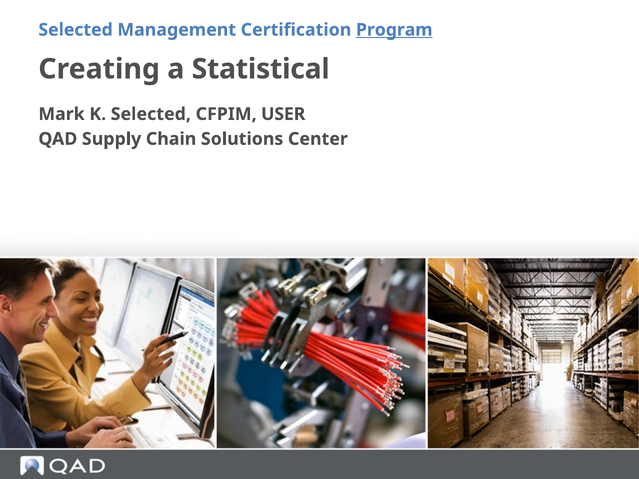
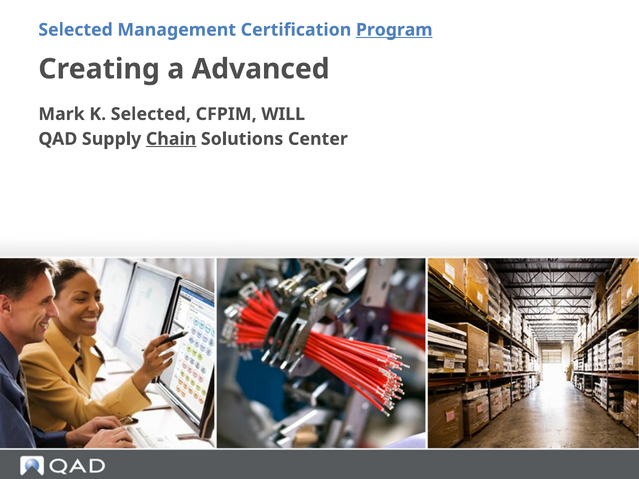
Statistical: Statistical -> Advanced
USER: USER -> WILL
Chain underline: none -> present
